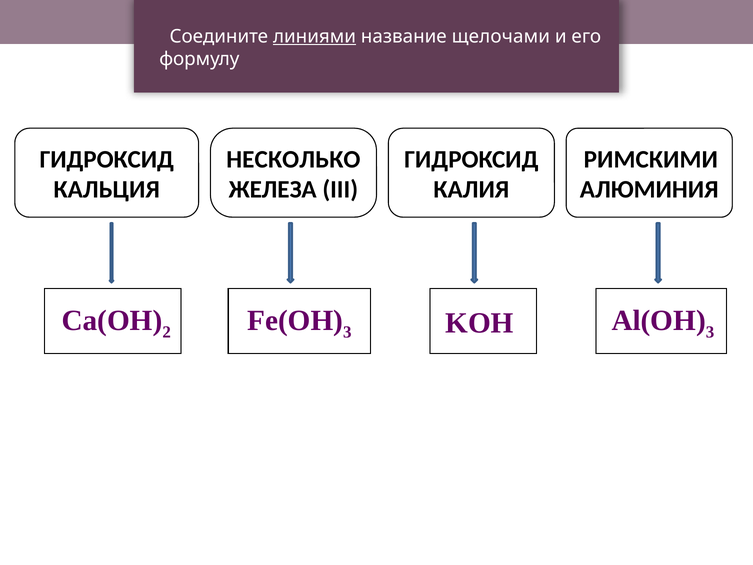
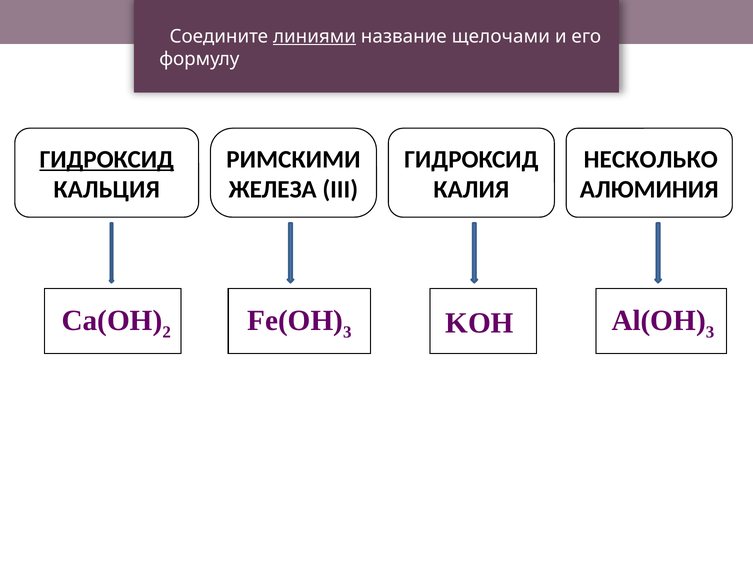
ГИДРОКСИД at (107, 159) underline: none -> present
НЕСКОЛЬКО: НЕСКОЛЬКО -> РИМСКИМИ
РИМСКИМИ: РИМСКИМИ -> НЕСКОЛЬКО
